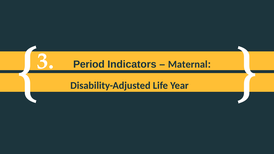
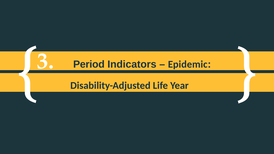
Maternal: Maternal -> Epidemic
